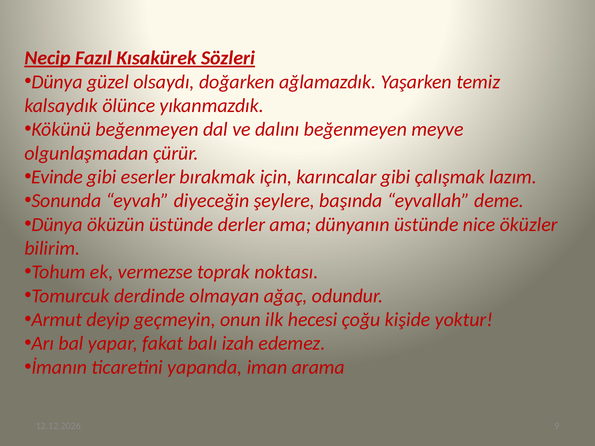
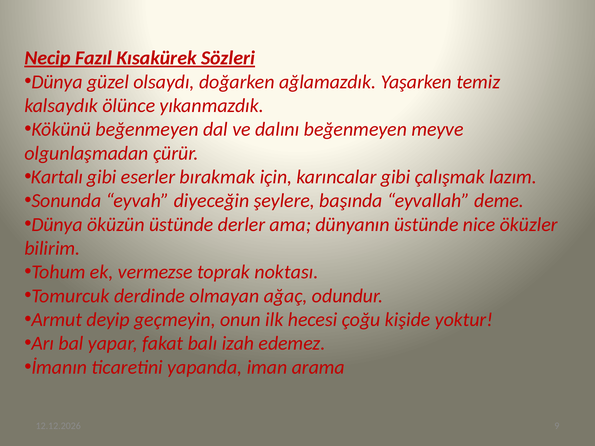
Evinde: Evinde -> Kartalı
